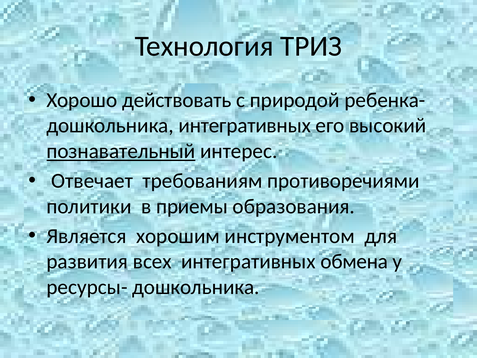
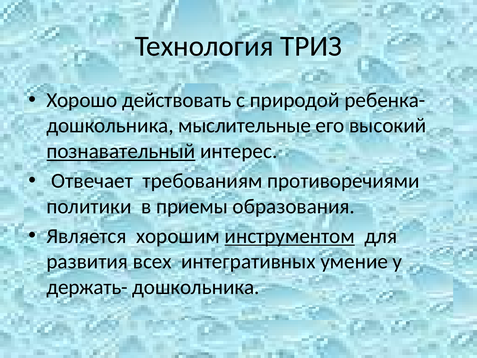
дошкольника интегративных: интегративных -> мыслительные
инструментом underline: none -> present
обмена: обмена -> умение
ресурсы-: ресурсы- -> держать-
